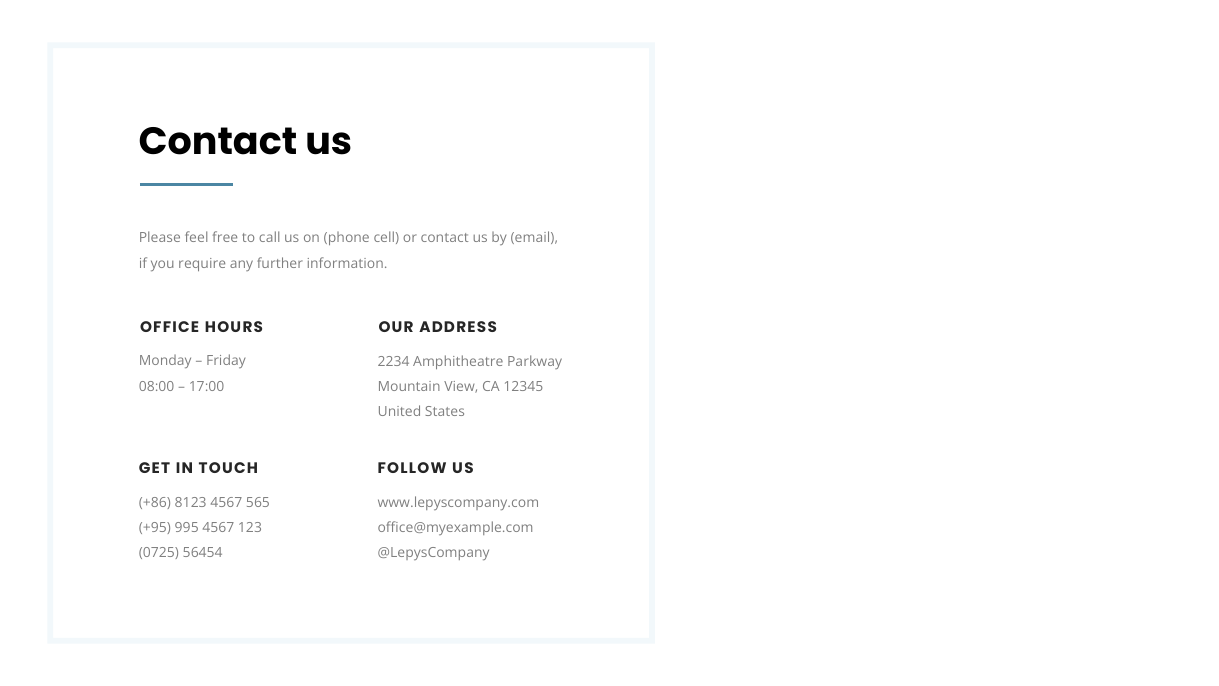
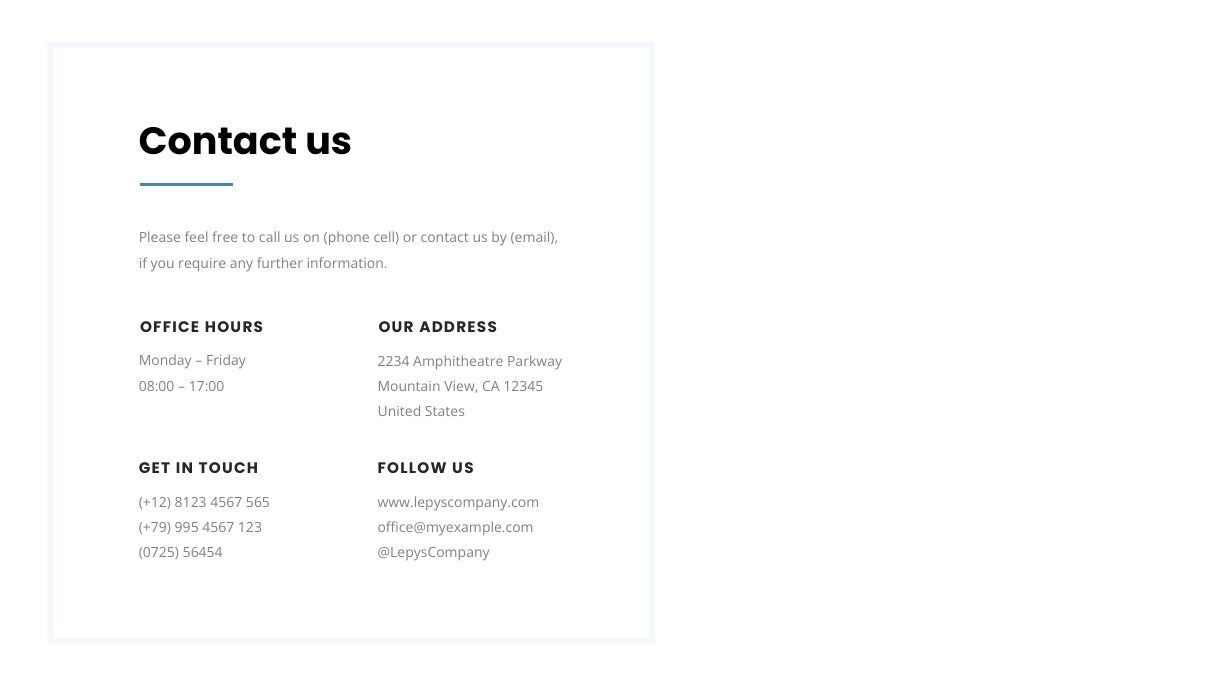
+86: +86 -> +12
+95: +95 -> +79
